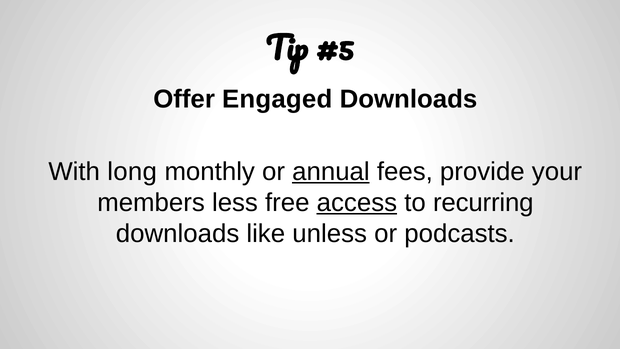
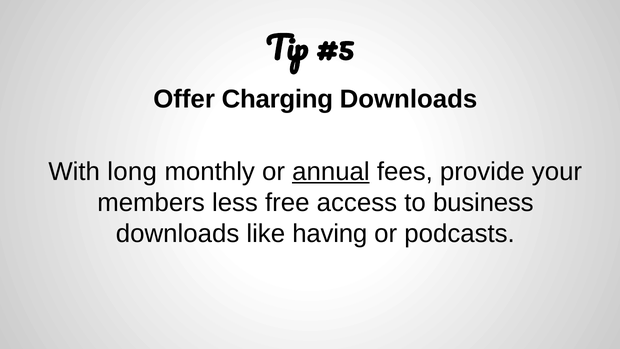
Engaged: Engaged -> Charging
access underline: present -> none
recurring: recurring -> business
unless: unless -> having
